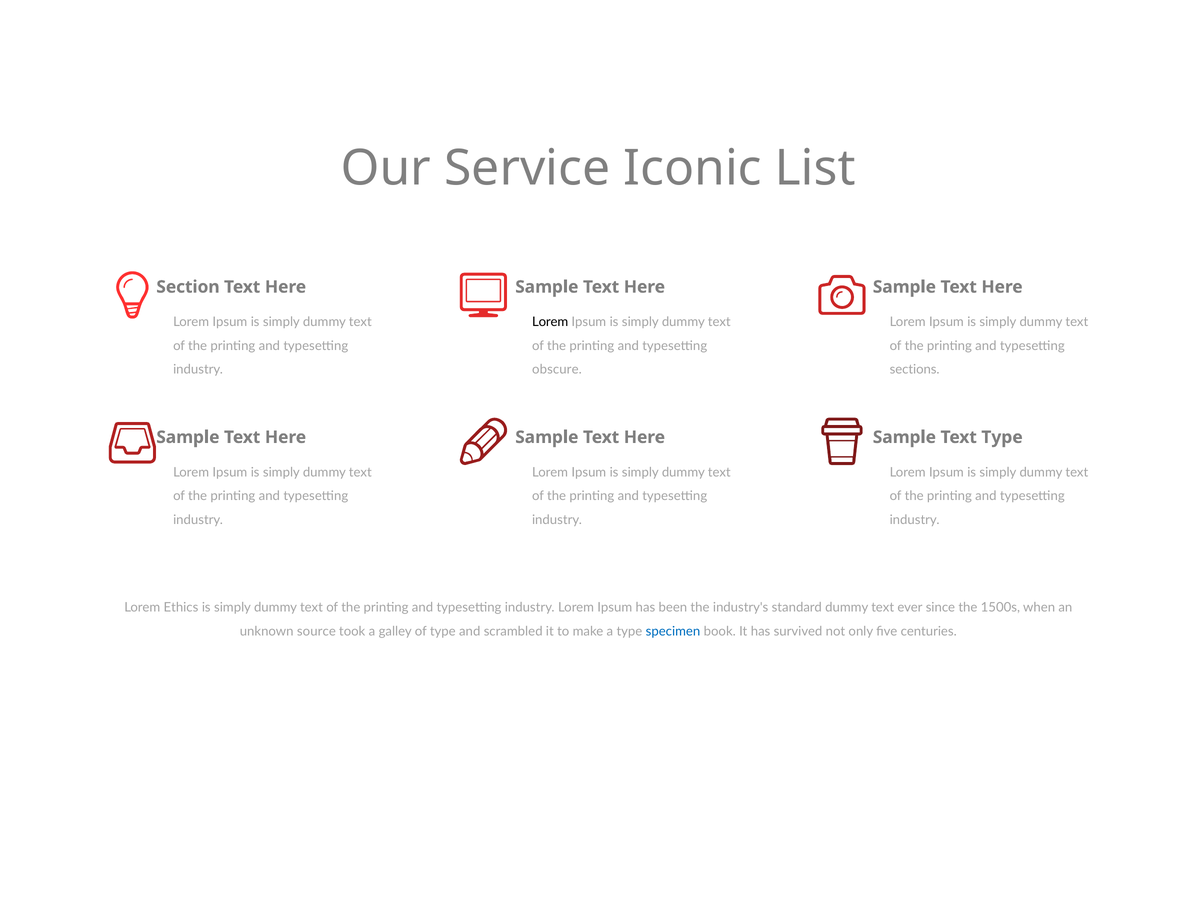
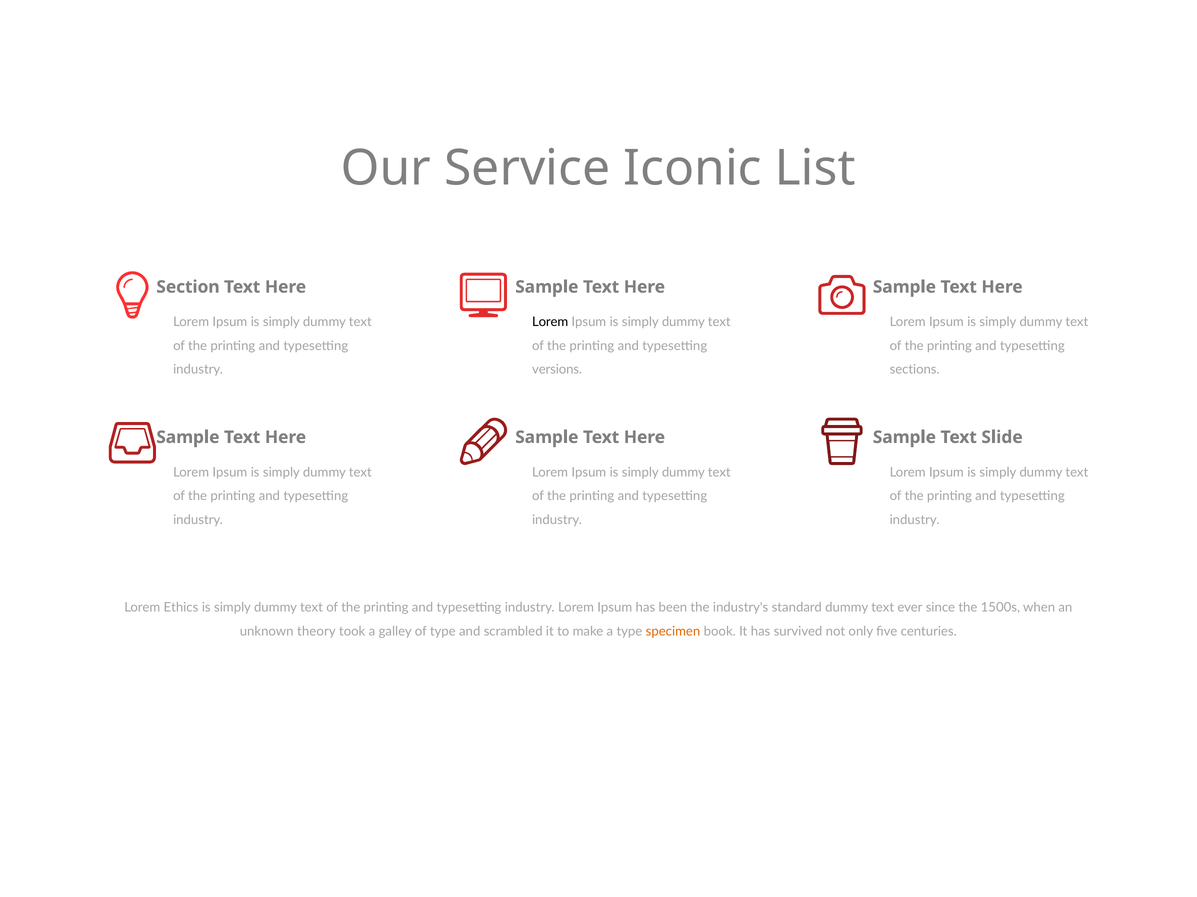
obscure: obscure -> versions
Text Type: Type -> Slide
source: source -> theory
specimen colour: blue -> orange
